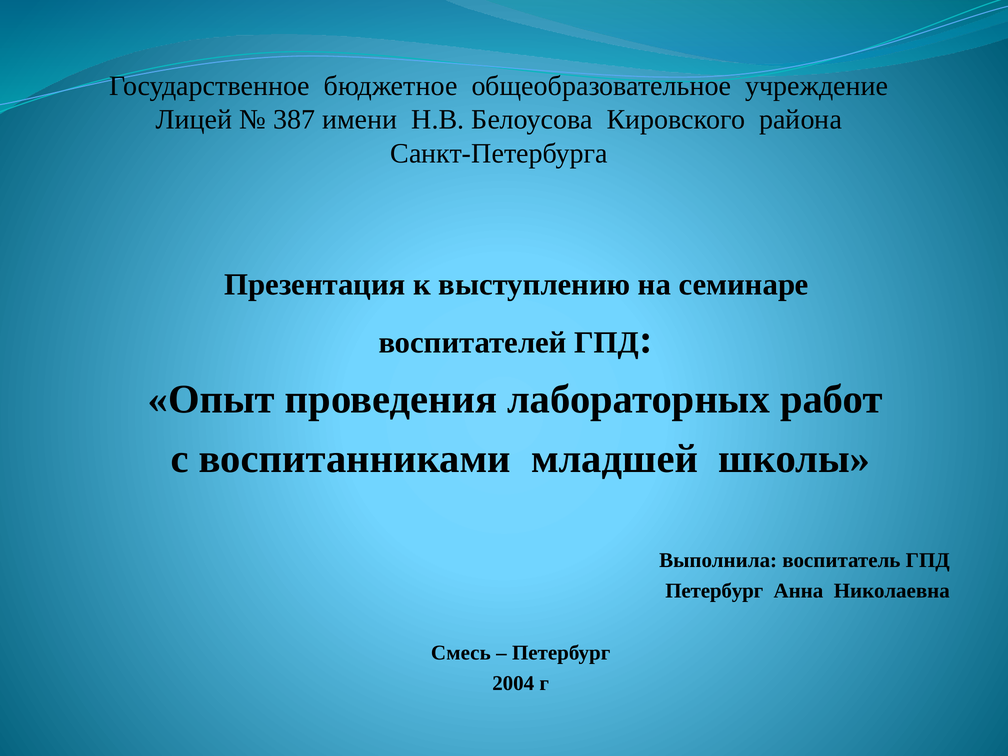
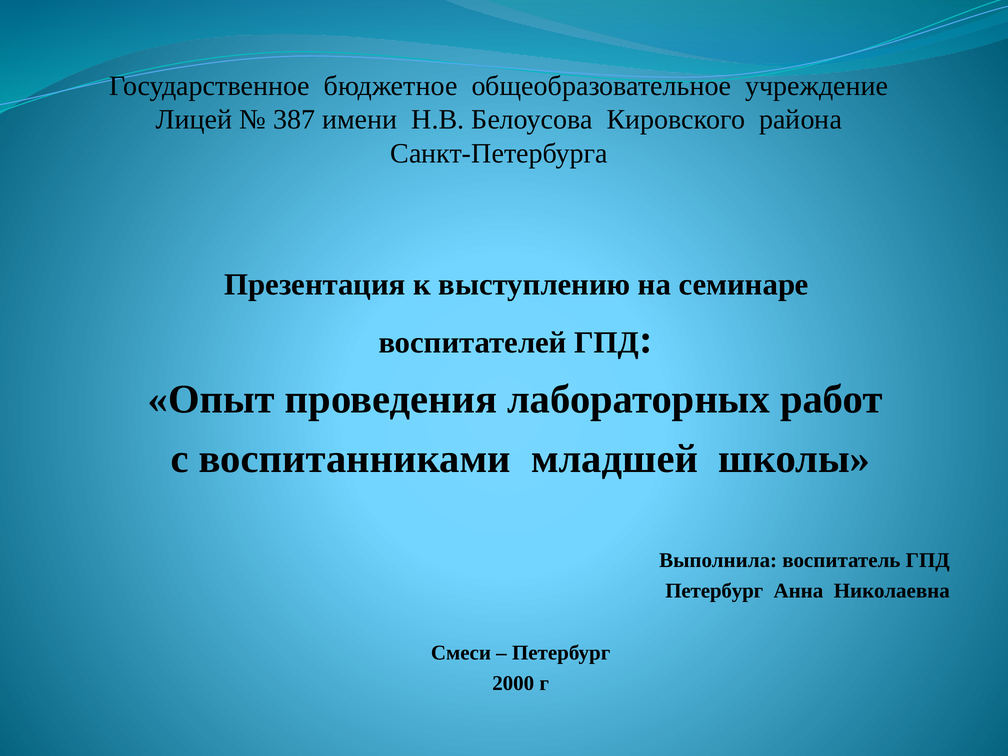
Смесь: Смесь -> Смеси
2004: 2004 -> 2000
